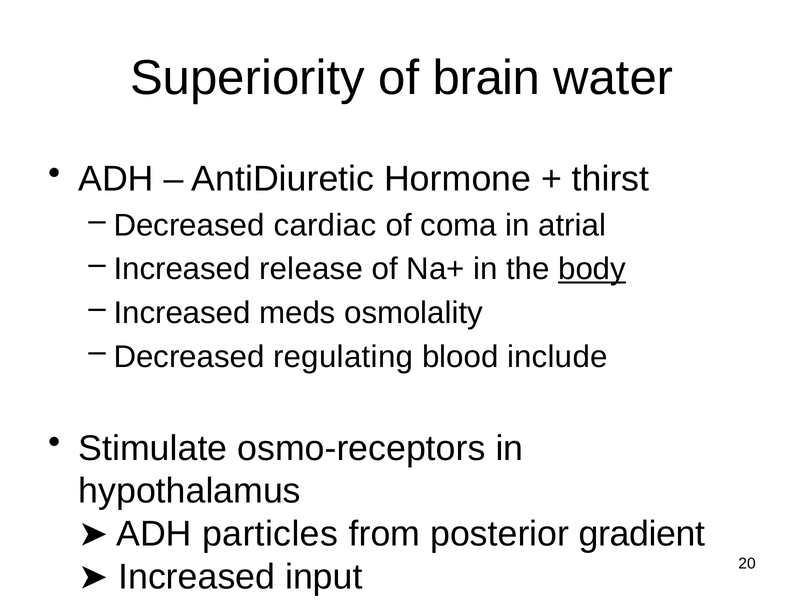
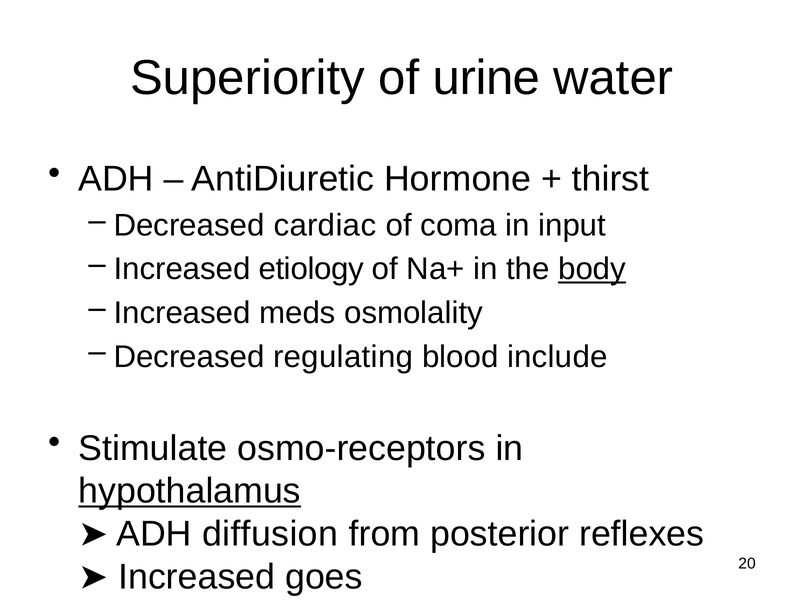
brain: brain -> urine
atrial: atrial -> input
release: release -> etiology
hypothalamus underline: none -> present
particles: particles -> diffusion
gradient: gradient -> reflexes
input: input -> goes
